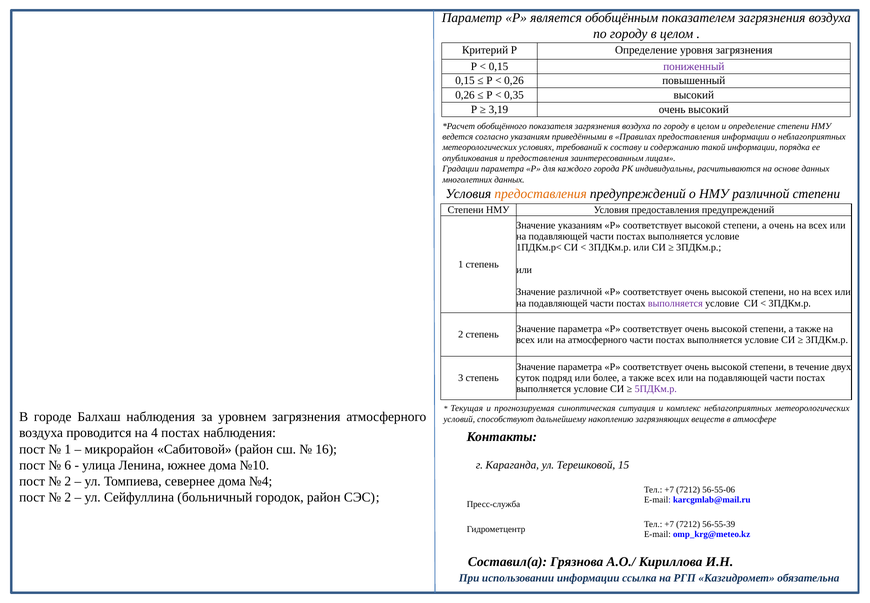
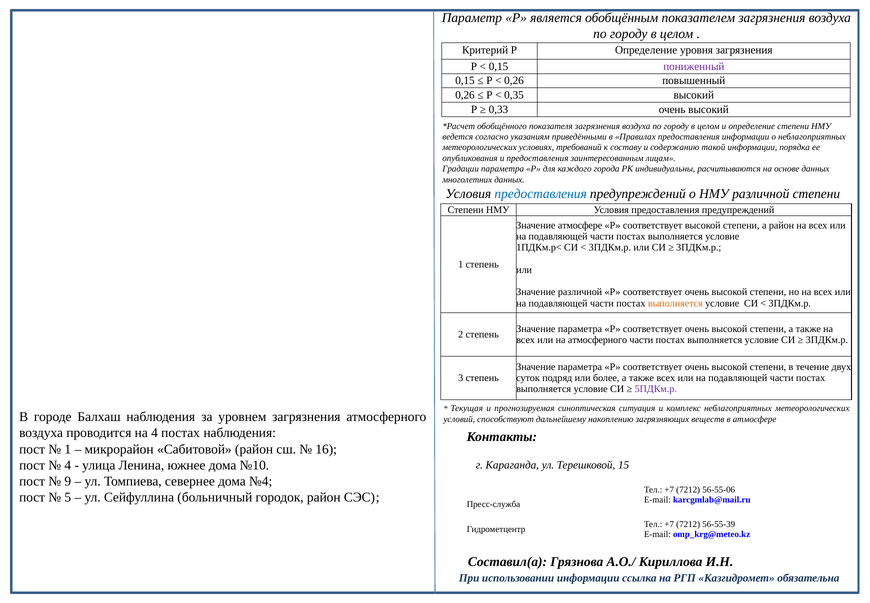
3,19: 3,19 -> 0,33
предоставления at (541, 194) colour: orange -> blue
Значение указаниям: указаниям -> атмосфере
а очень: очень -> район
выполняется at (675, 303) colour: purple -> orange
6 at (68, 465): 6 -> 4
2 at (68, 481): 2 -> 9
2 at (68, 497): 2 -> 5
